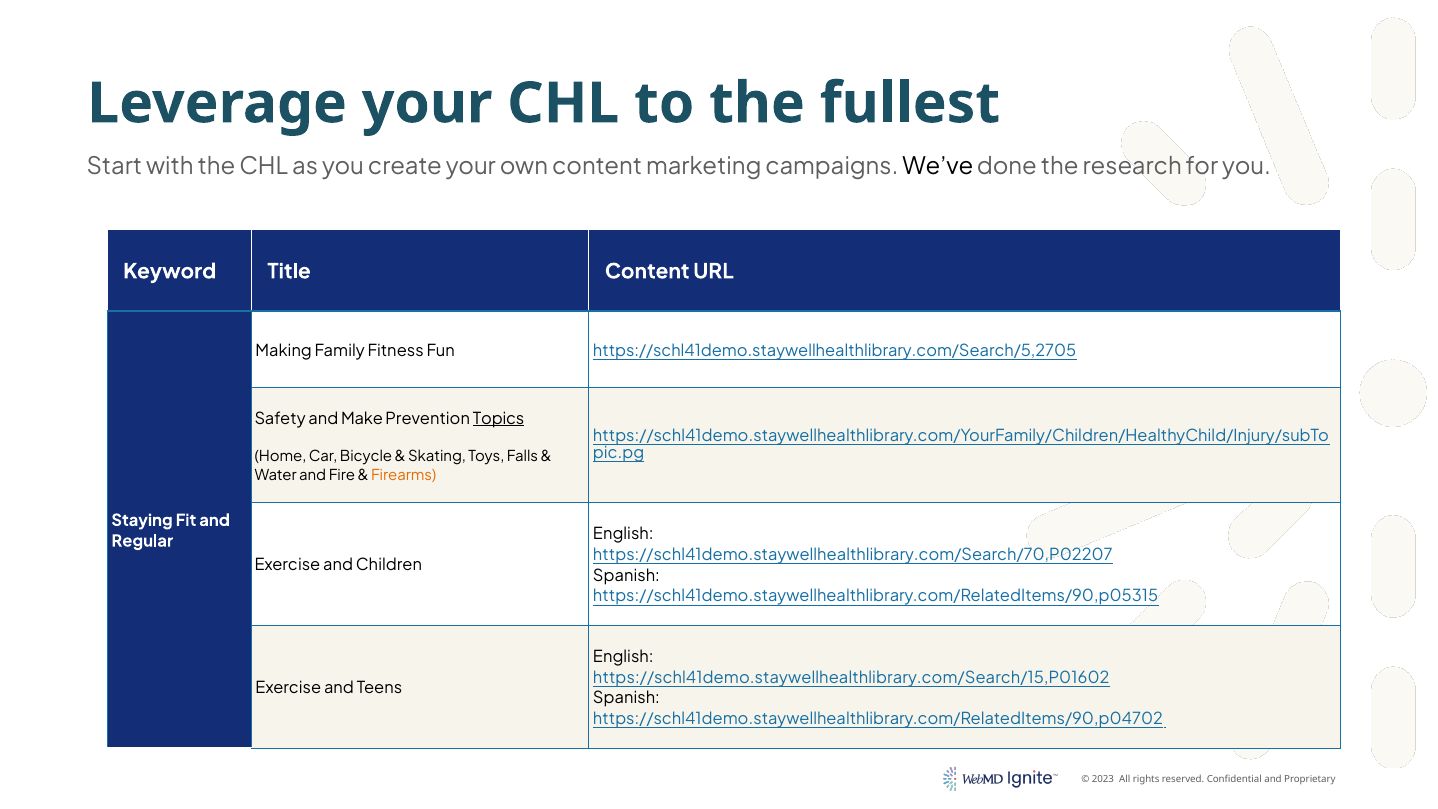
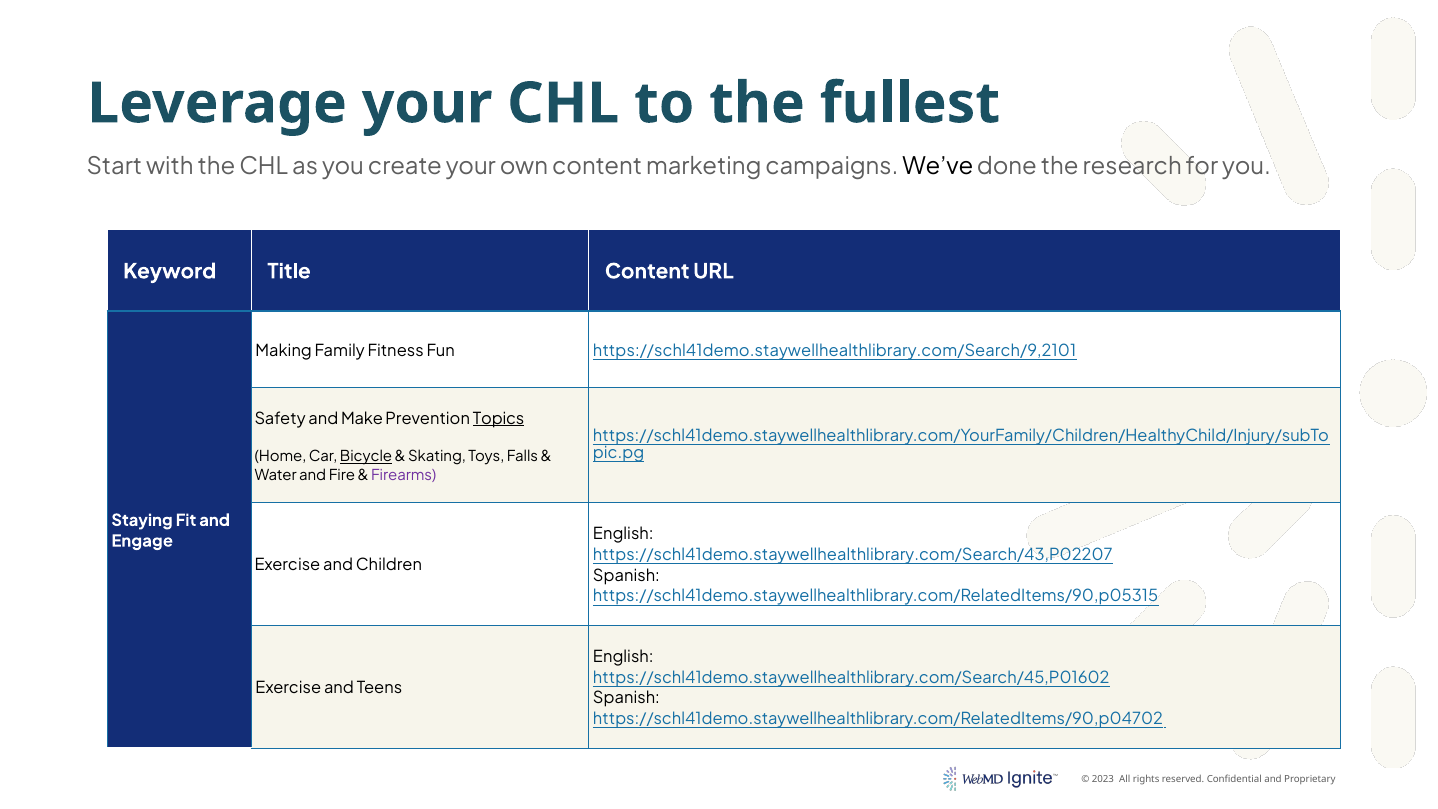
https://schl41demo.staywellhealthlibrary.com/Search/5,2705: https://schl41demo.staywellhealthlibrary.com/Search/5,2705 -> https://schl41demo.staywellhealthlibrary.com/Search/9,2101
Bicycle underline: none -> present
Firearms colour: orange -> purple
Regular: Regular -> Engage
https://schl41demo.staywellhealthlibrary.com/Search/70,P02207: https://schl41demo.staywellhealthlibrary.com/Search/70,P02207 -> https://schl41demo.staywellhealthlibrary.com/Search/43,P02207
https://schl41demo.staywellhealthlibrary.com/Search/15,P01602: https://schl41demo.staywellhealthlibrary.com/Search/15,P01602 -> https://schl41demo.staywellhealthlibrary.com/Search/45,P01602
